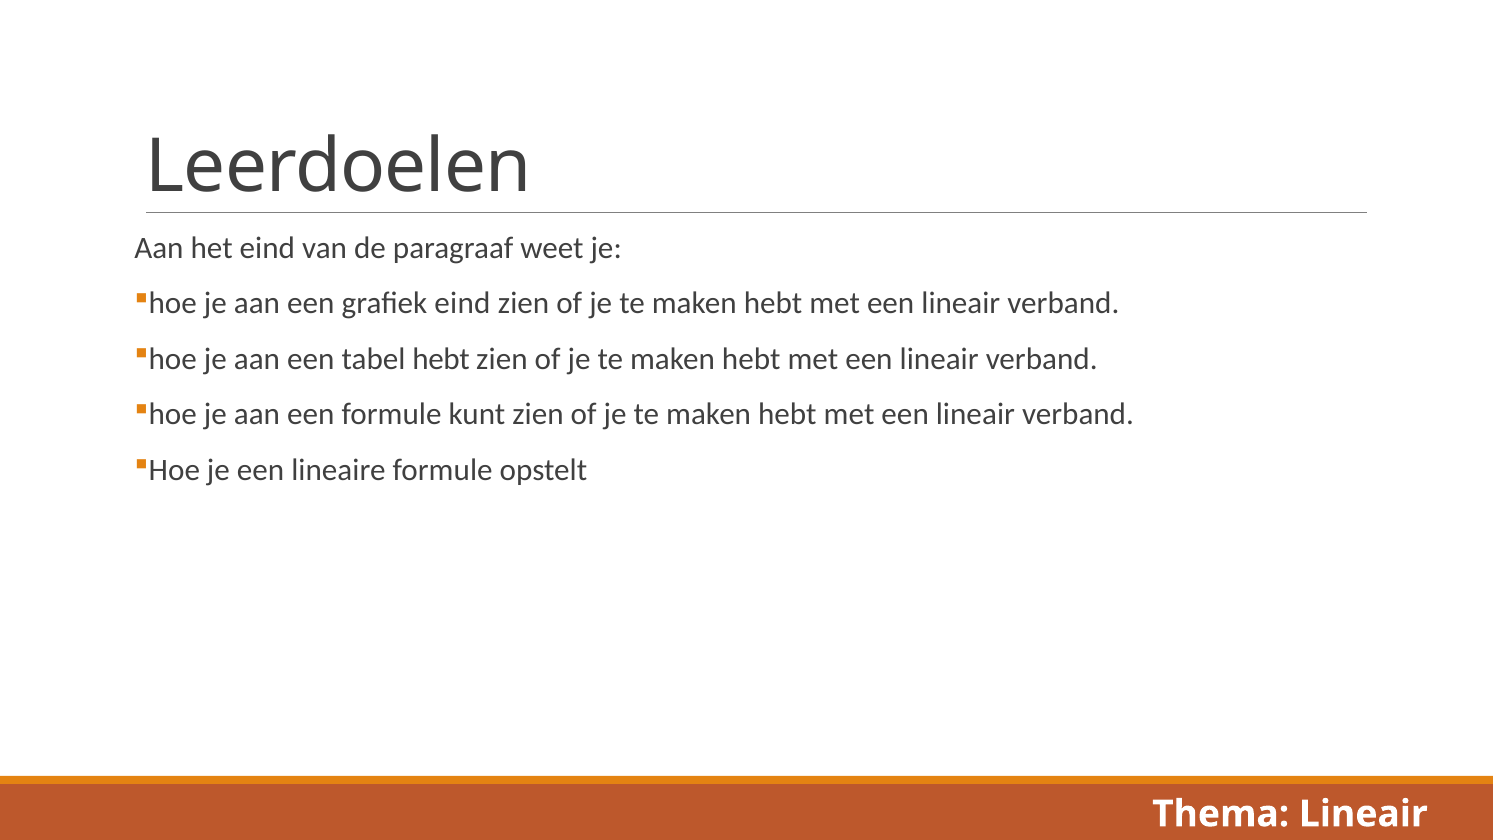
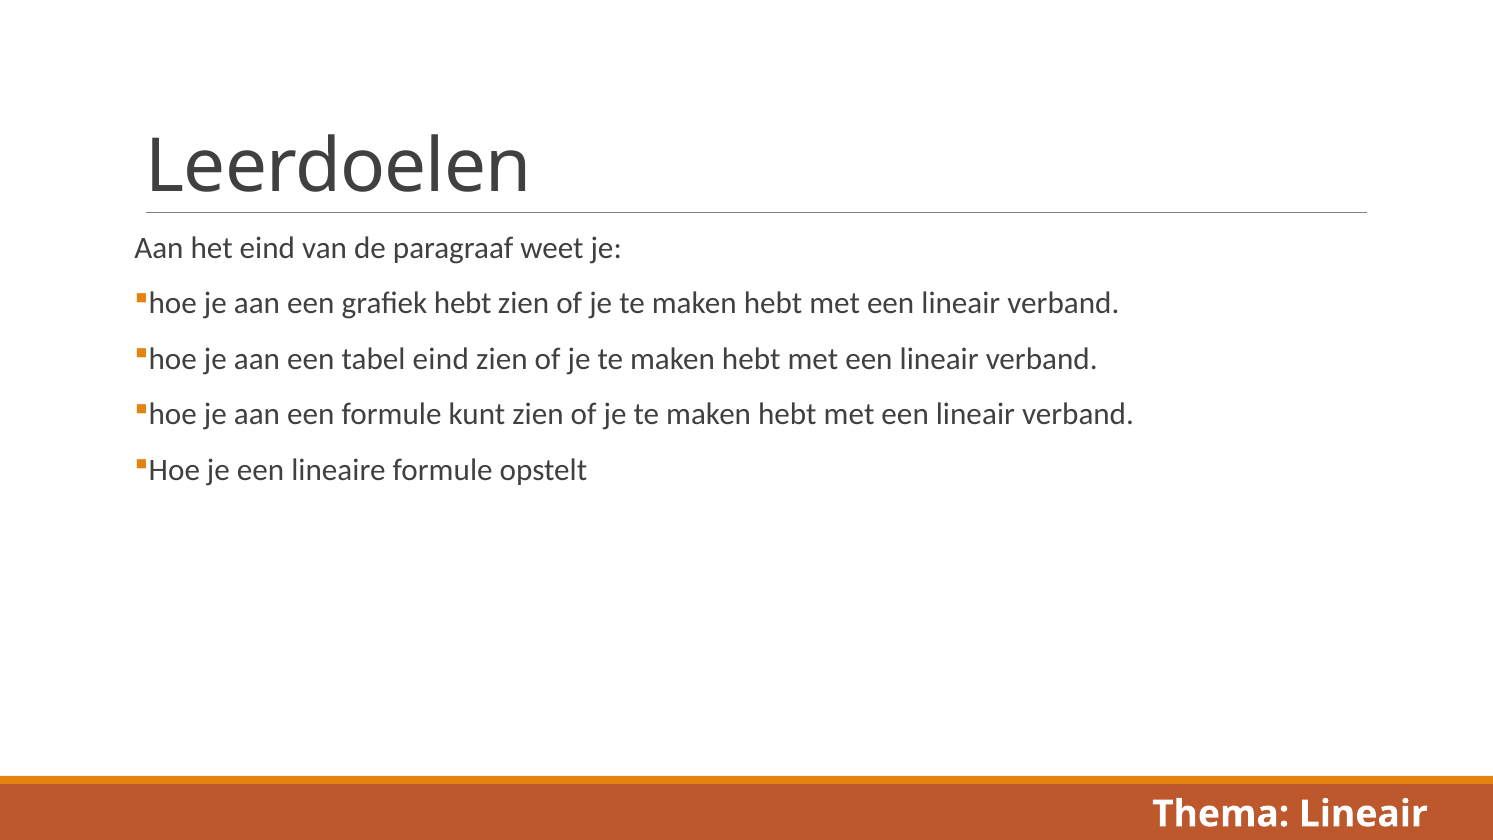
grafiek eind: eind -> hebt
tabel hebt: hebt -> eind
